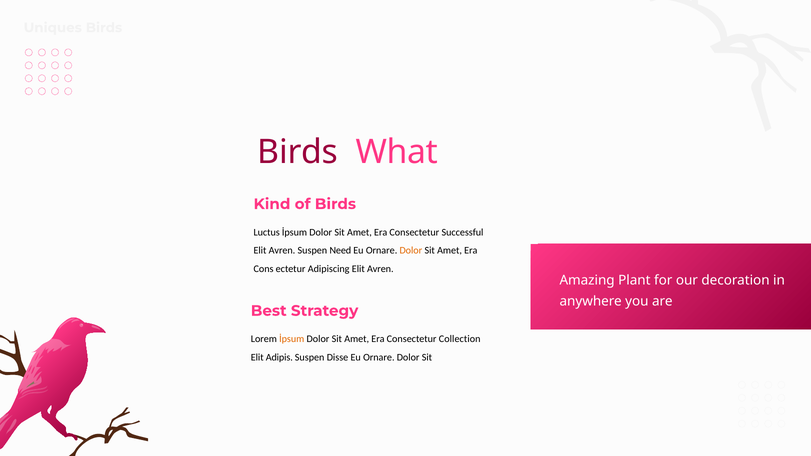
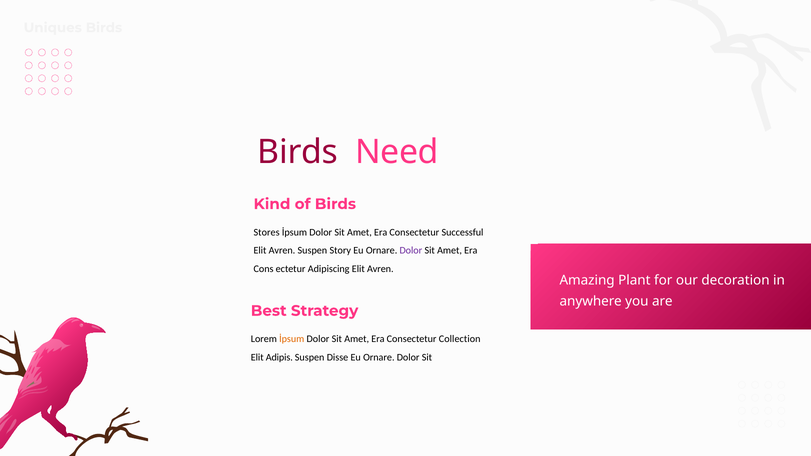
What: What -> Need
Luctus: Luctus -> Stores
Need: Need -> Story
Dolor at (411, 251) colour: orange -> purple
